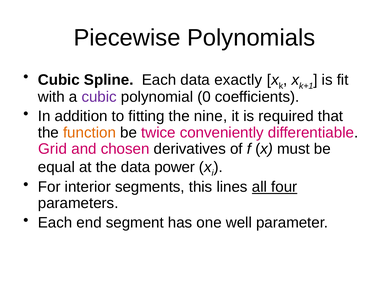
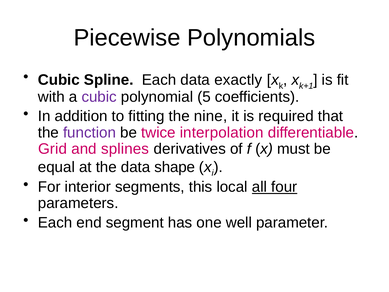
0: 0 -> 5
function colour: orange -> purple
conveniently: conveniently -> interpolation
chosen: chosen -> splines
power: power -> shape
lines: lines -> local
